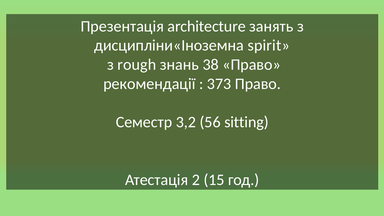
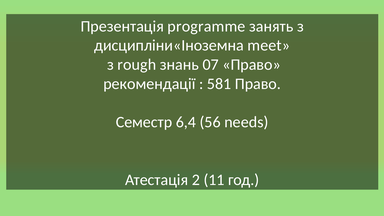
architecture: architecture -> programme
spirit: spirit -> meet
38: 38 -> 07
373: 373 -> 581
3,2: 3,2 -> 6,4
sitting: sitting -> needs
15: 15 -> 11
